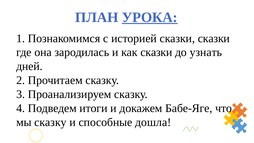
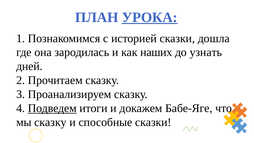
сказки сказки: сказки -> дошла
как сказки: сказки -> наших
Подведем underline: none -> present
способные дошла: дошла -> сказки
